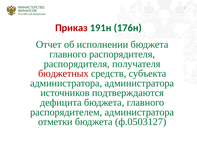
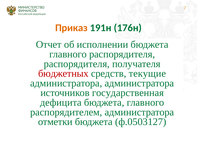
Приказ colour: red -> orange
субъекта: субъекта -> текущие
подтверждаются: подтверждаются -> государственная
